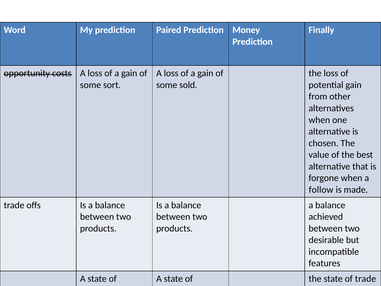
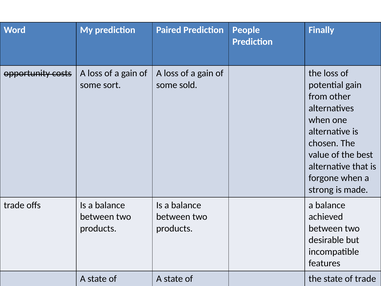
Money: Money -> People
follow: follow -> strong
